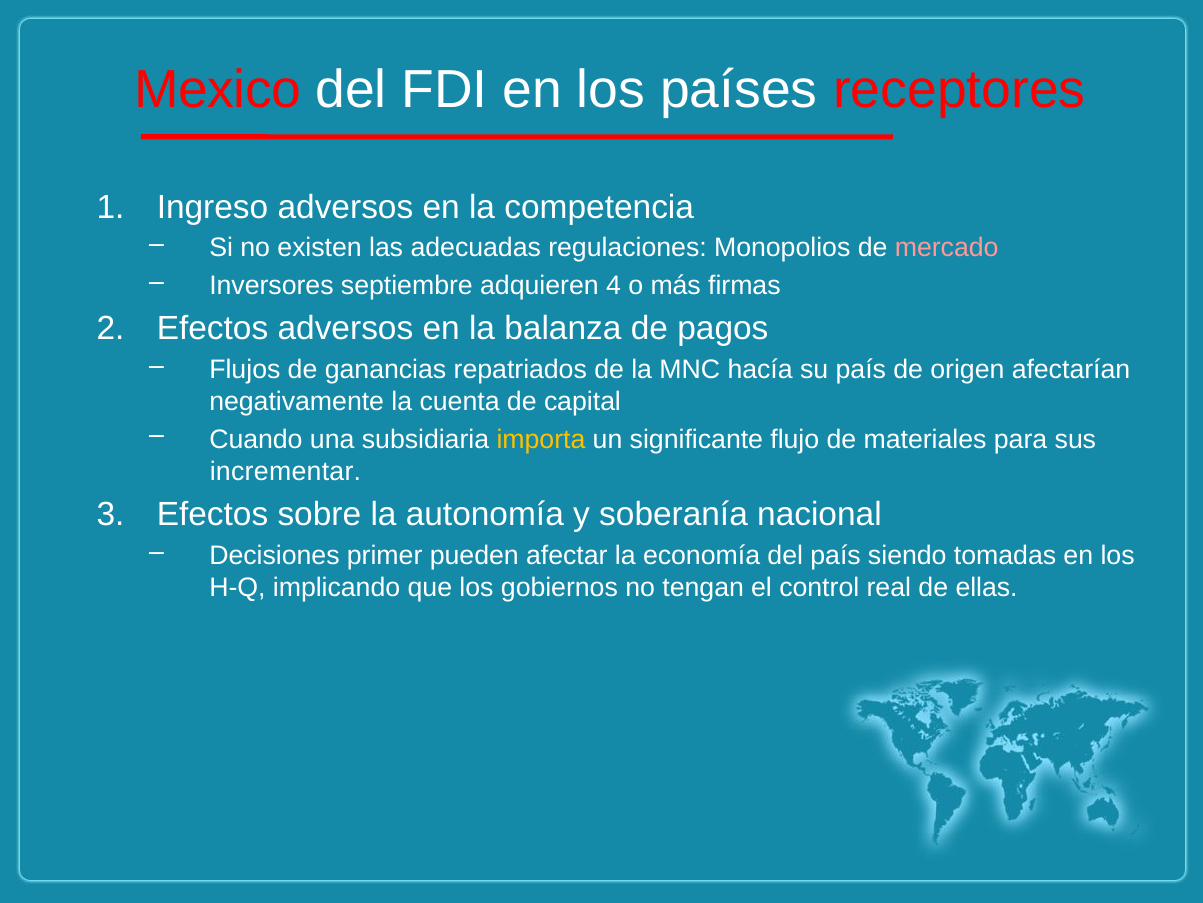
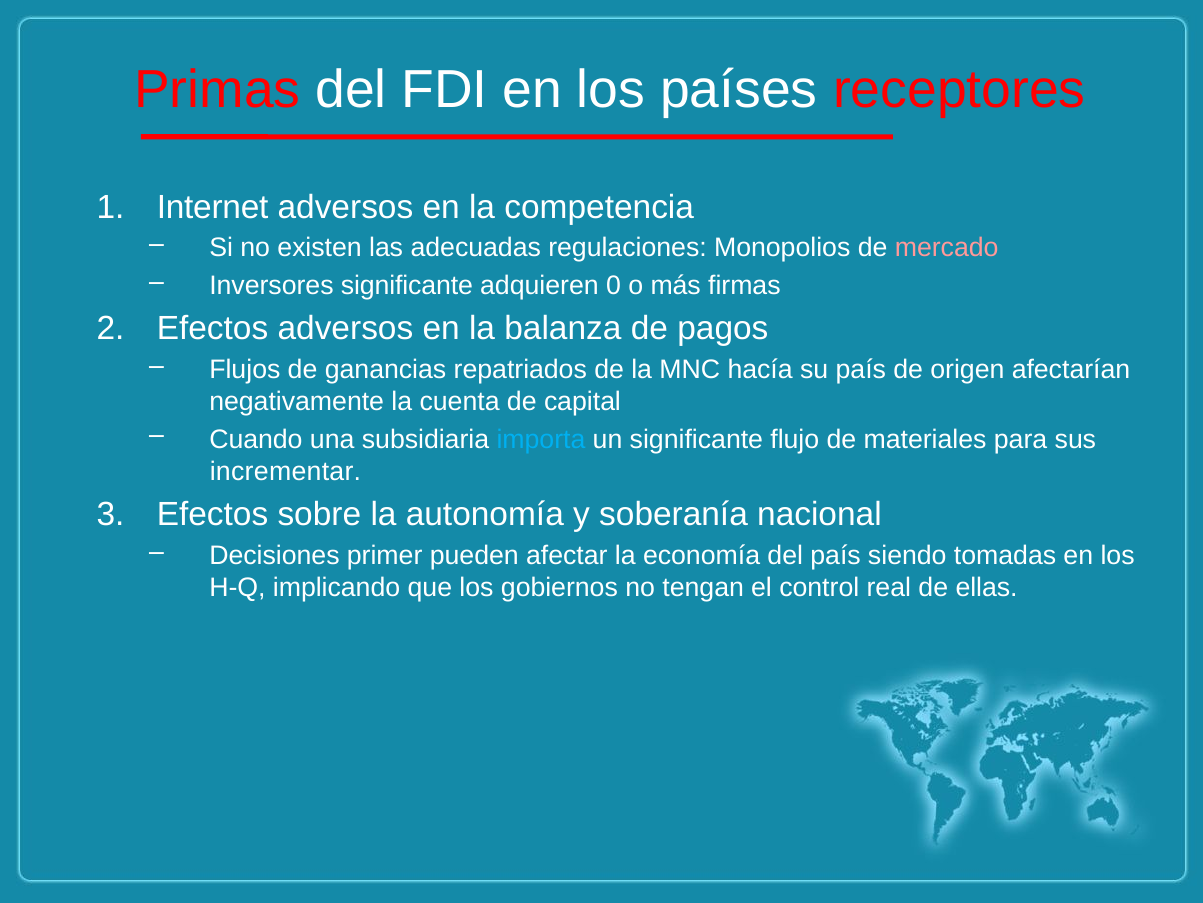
Mexico: Mexico -> Primas
Ingreso: Ingreso -> Internet
Inversores septiembre: septiembre -> significante
4: 4 -> 0
importa colour: yellow -> light blue
